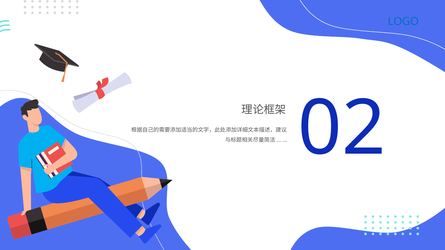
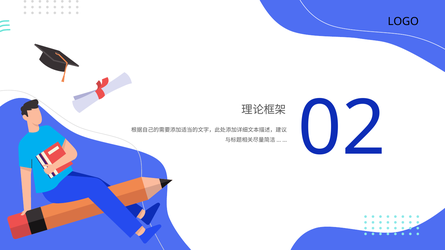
LOGO colour: blue -> black
